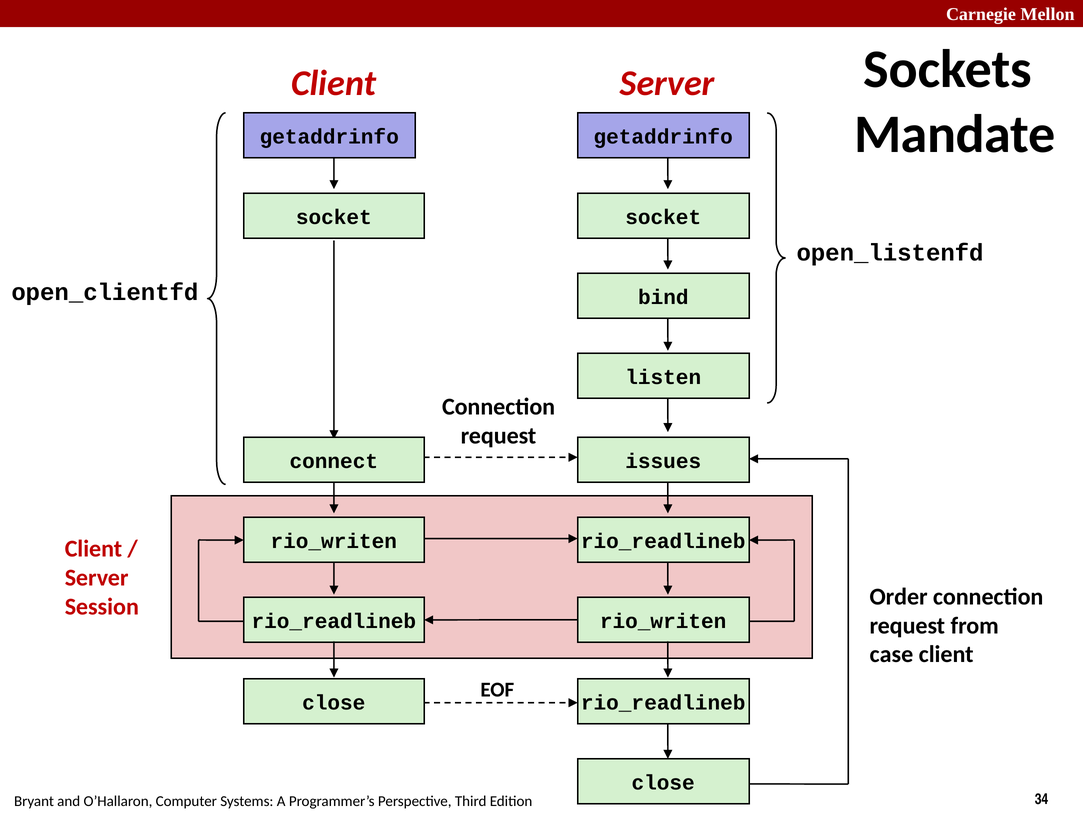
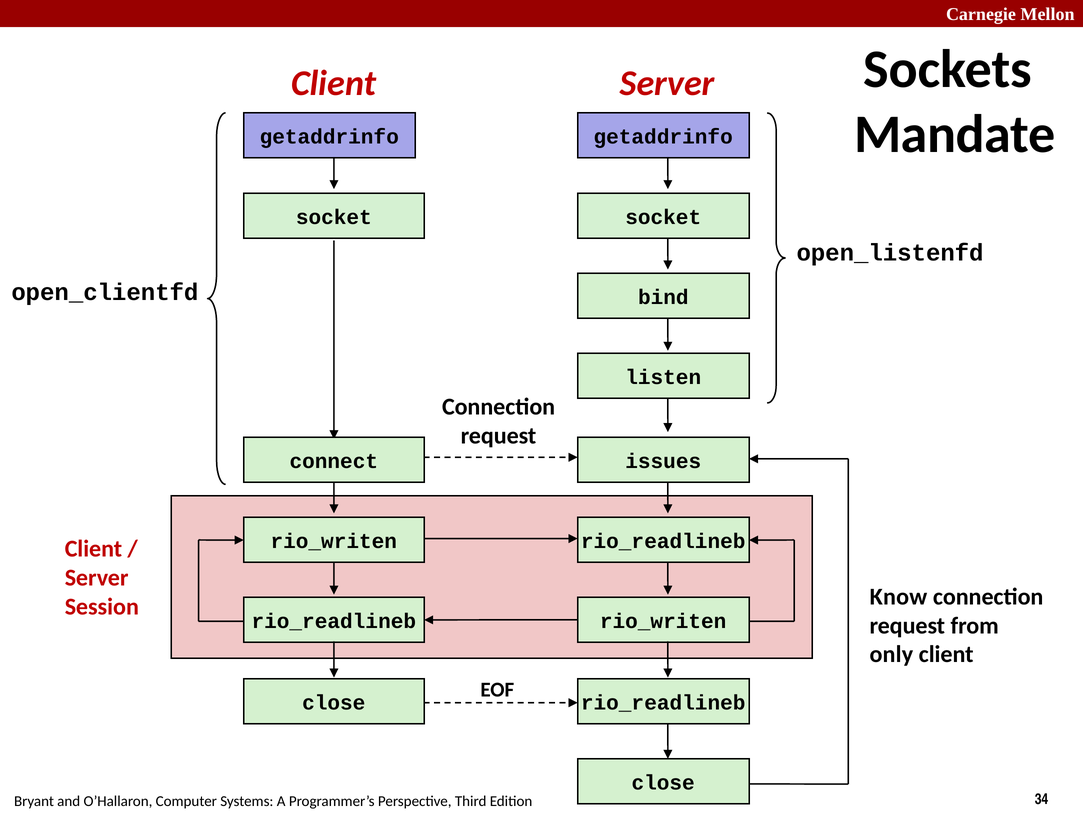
Order: Order -> Know
case: case -> only
